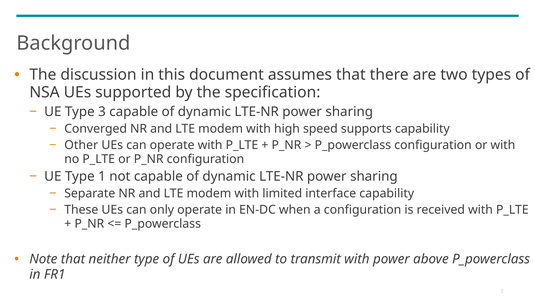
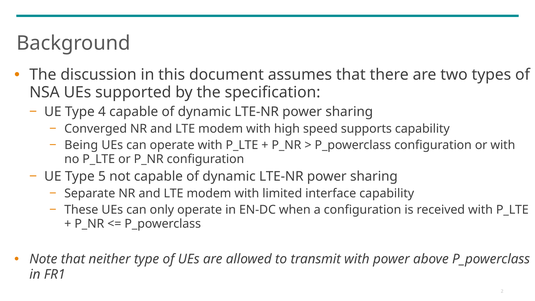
3: 3 -> 4
Other: Other -> Being
1: 1 -> 5
